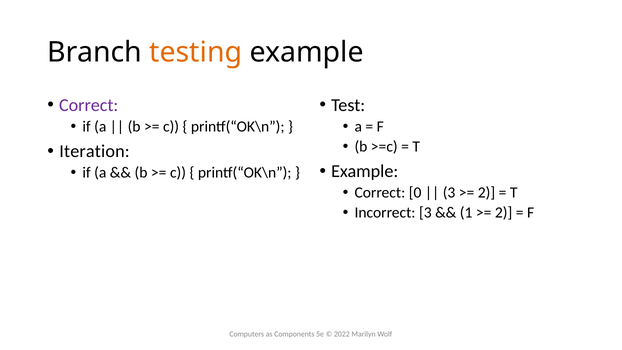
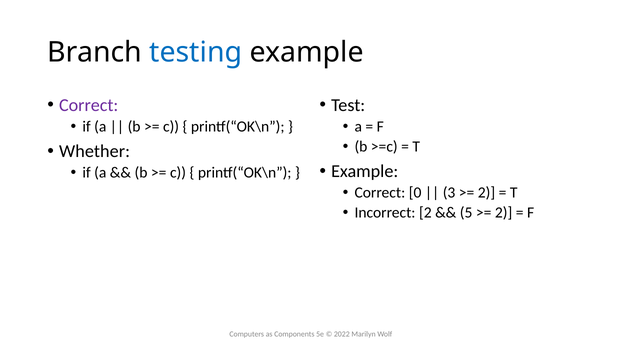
testing colour: orange -> blue
Iteration: Iteration -> Whether
Incorrect 3: 3 -> 2
1: 1 -> 5
